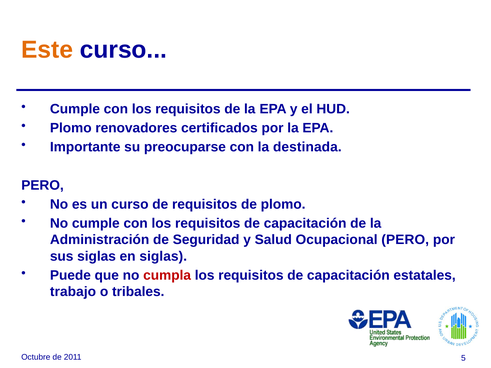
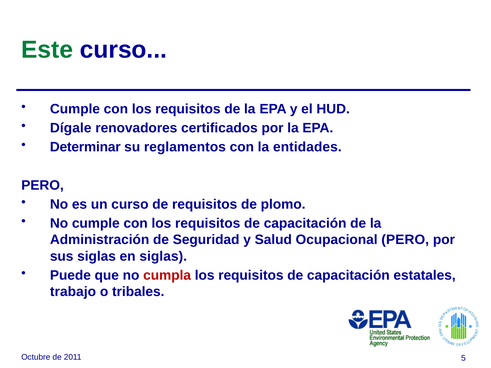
Este colour: orange -> green
Plomo at (71, 128): Plomo -> Dígale
Importante: Importante -> Determinar
preocuparse: preocuparse -> reglamentos
destinada: destinada -> entidades
